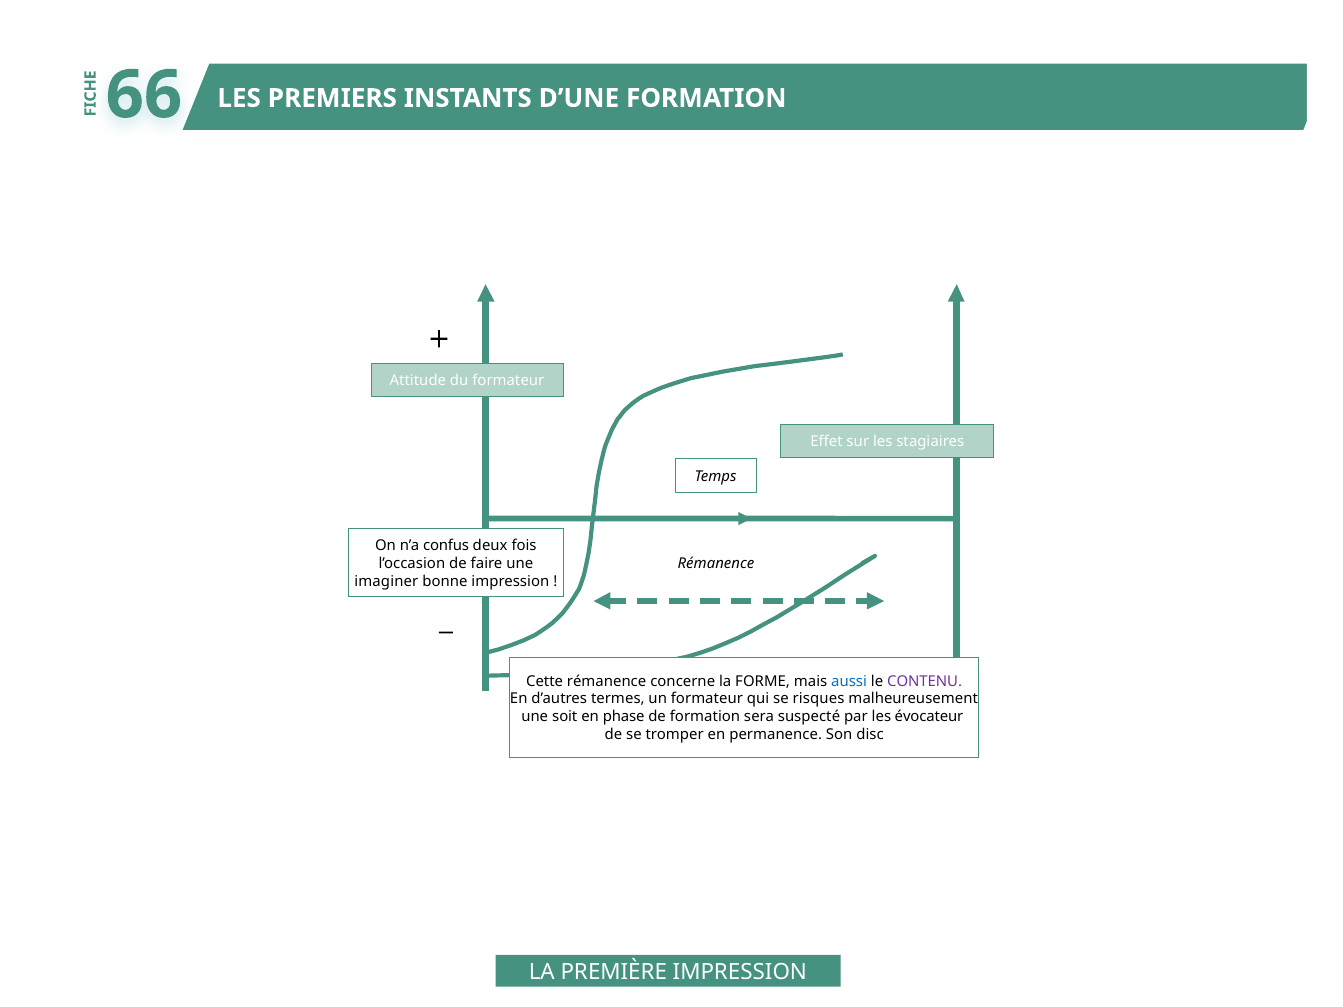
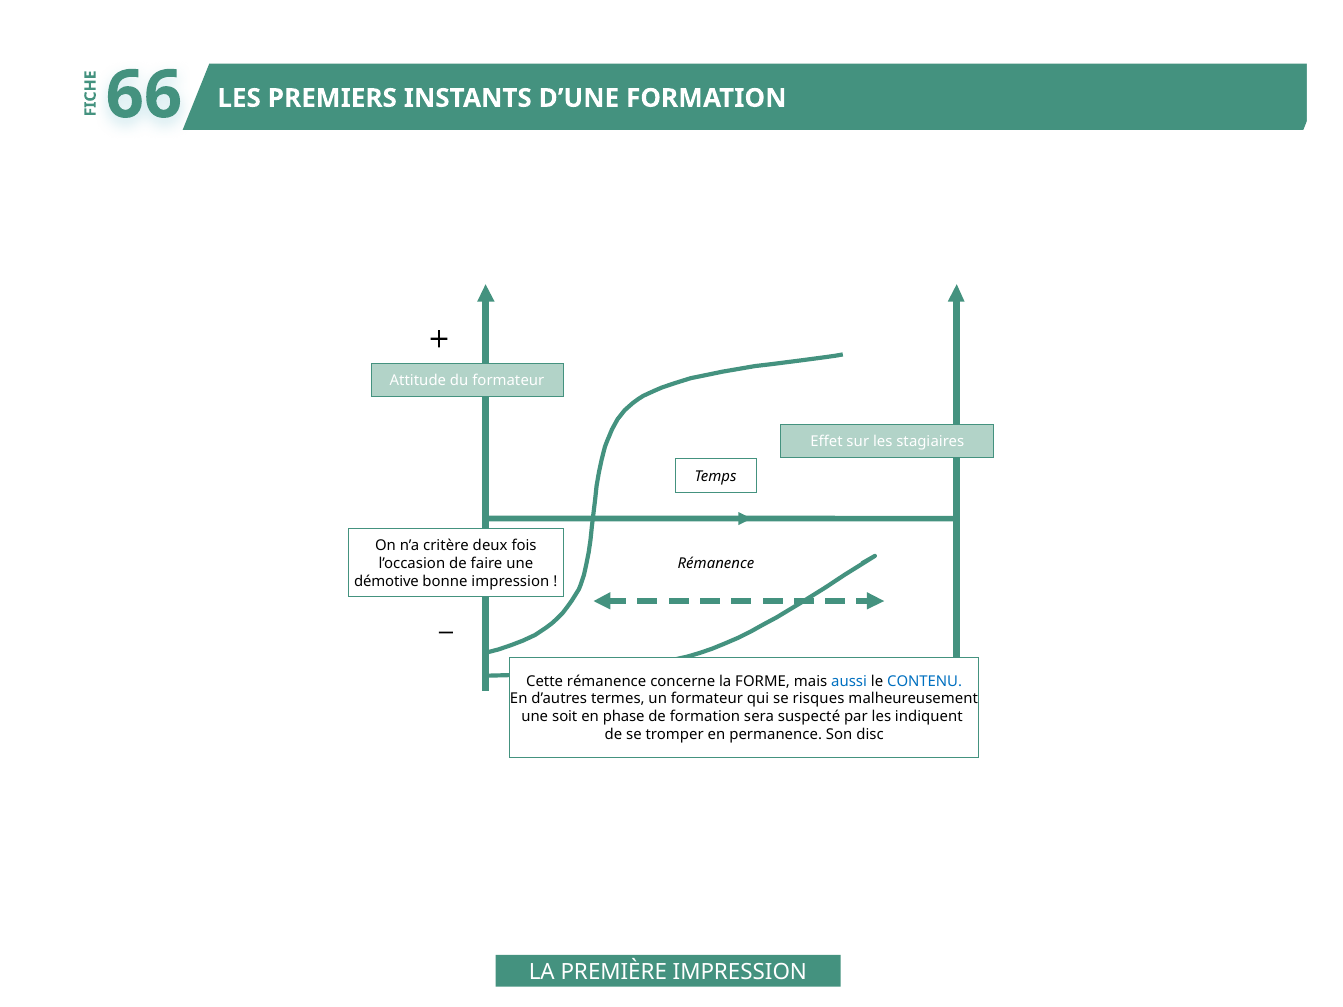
confus: confus -> critère
imaginer: imaginer -> démotive
CONTENU colour: purple -> blue
évocateur: évocateur -> indiquent
